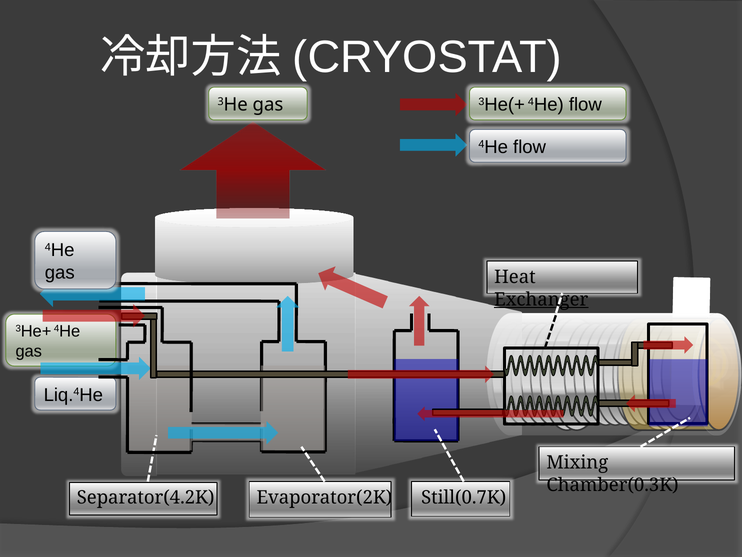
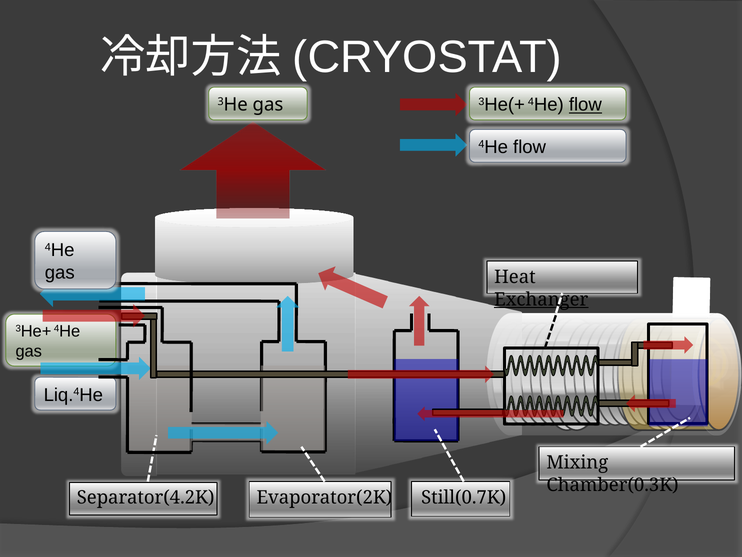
flow at (585, 105) underline: none -> present
